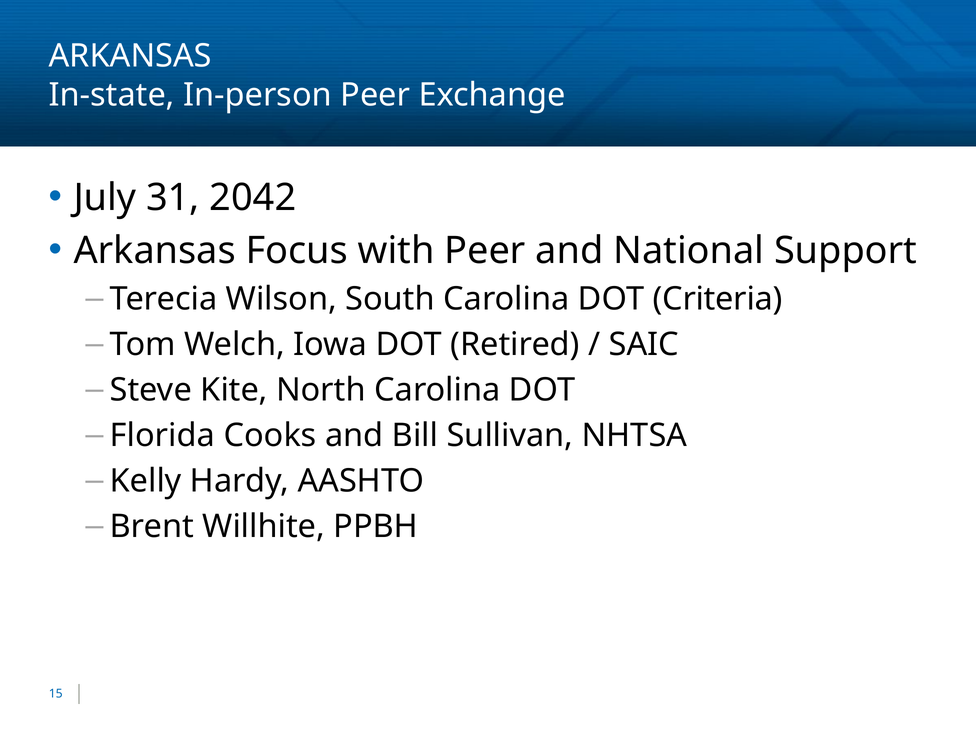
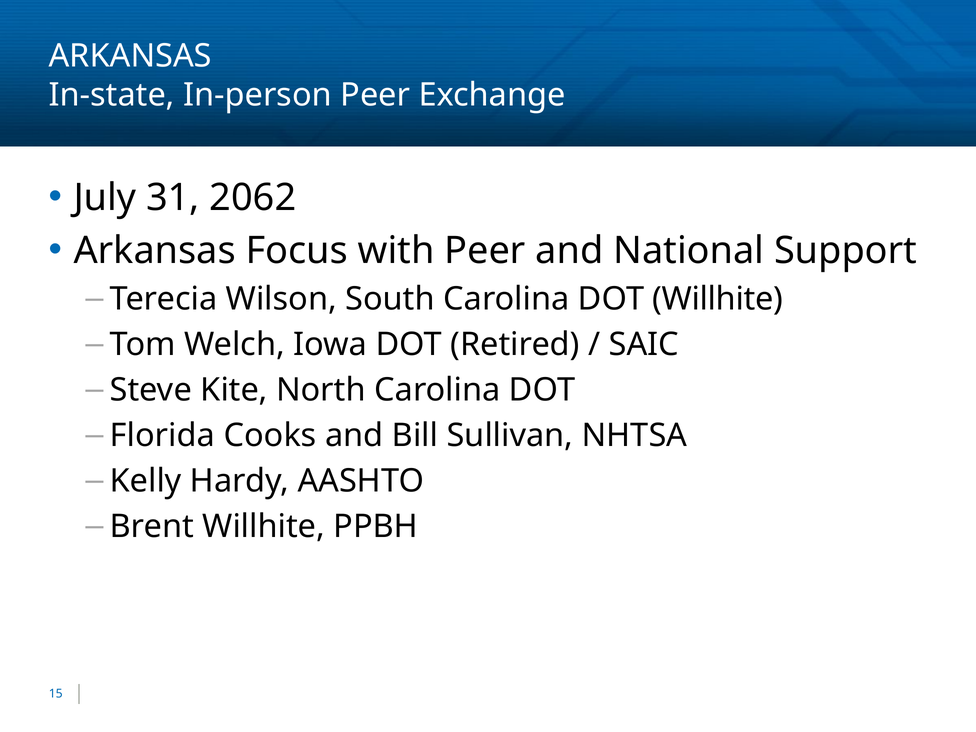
2042: 2042 -> 2062
DOT Criteria: Criteria -> Willhite
